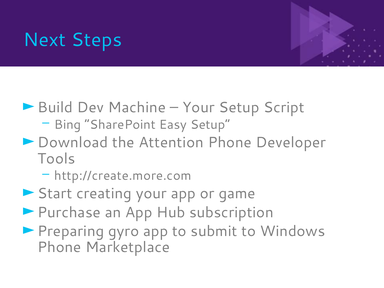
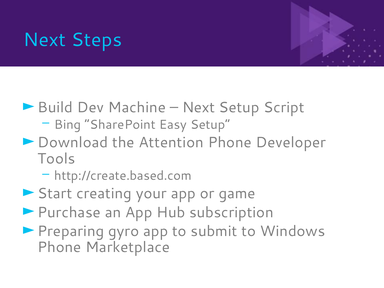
Your at (198, 108): Your -> Next
http://create.more.com: http://create.more.com -> http://create.based.com
